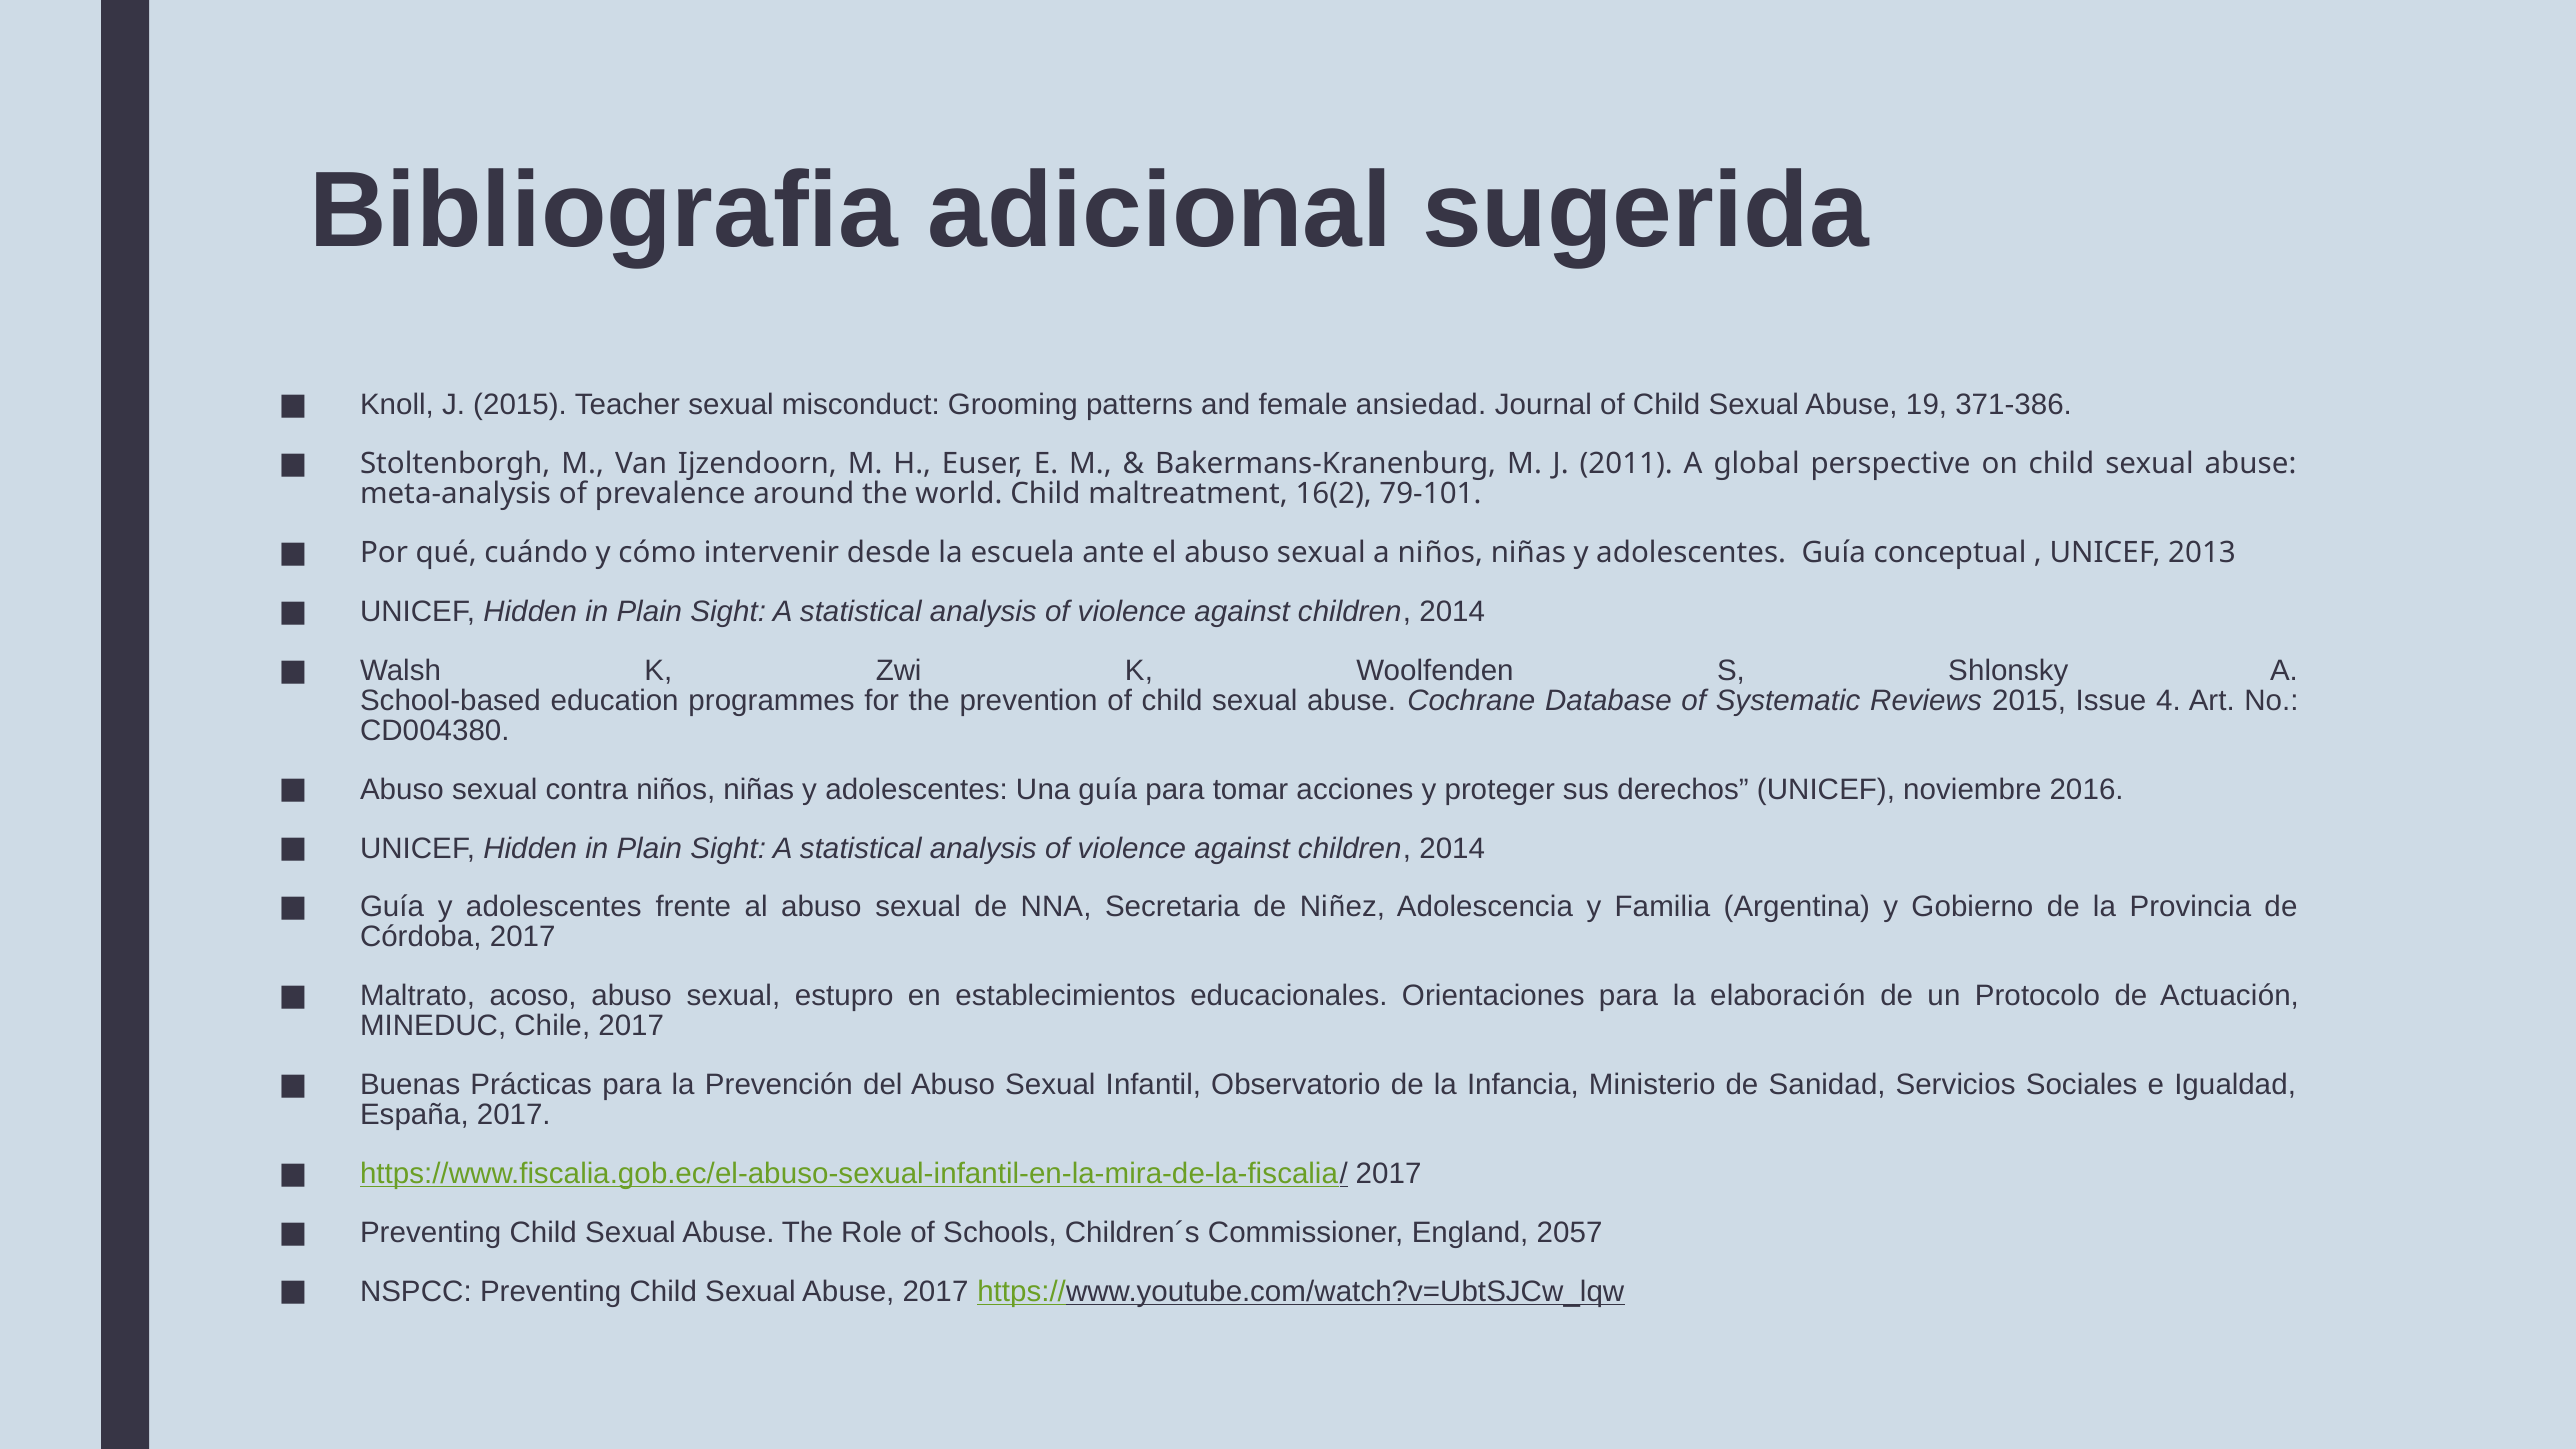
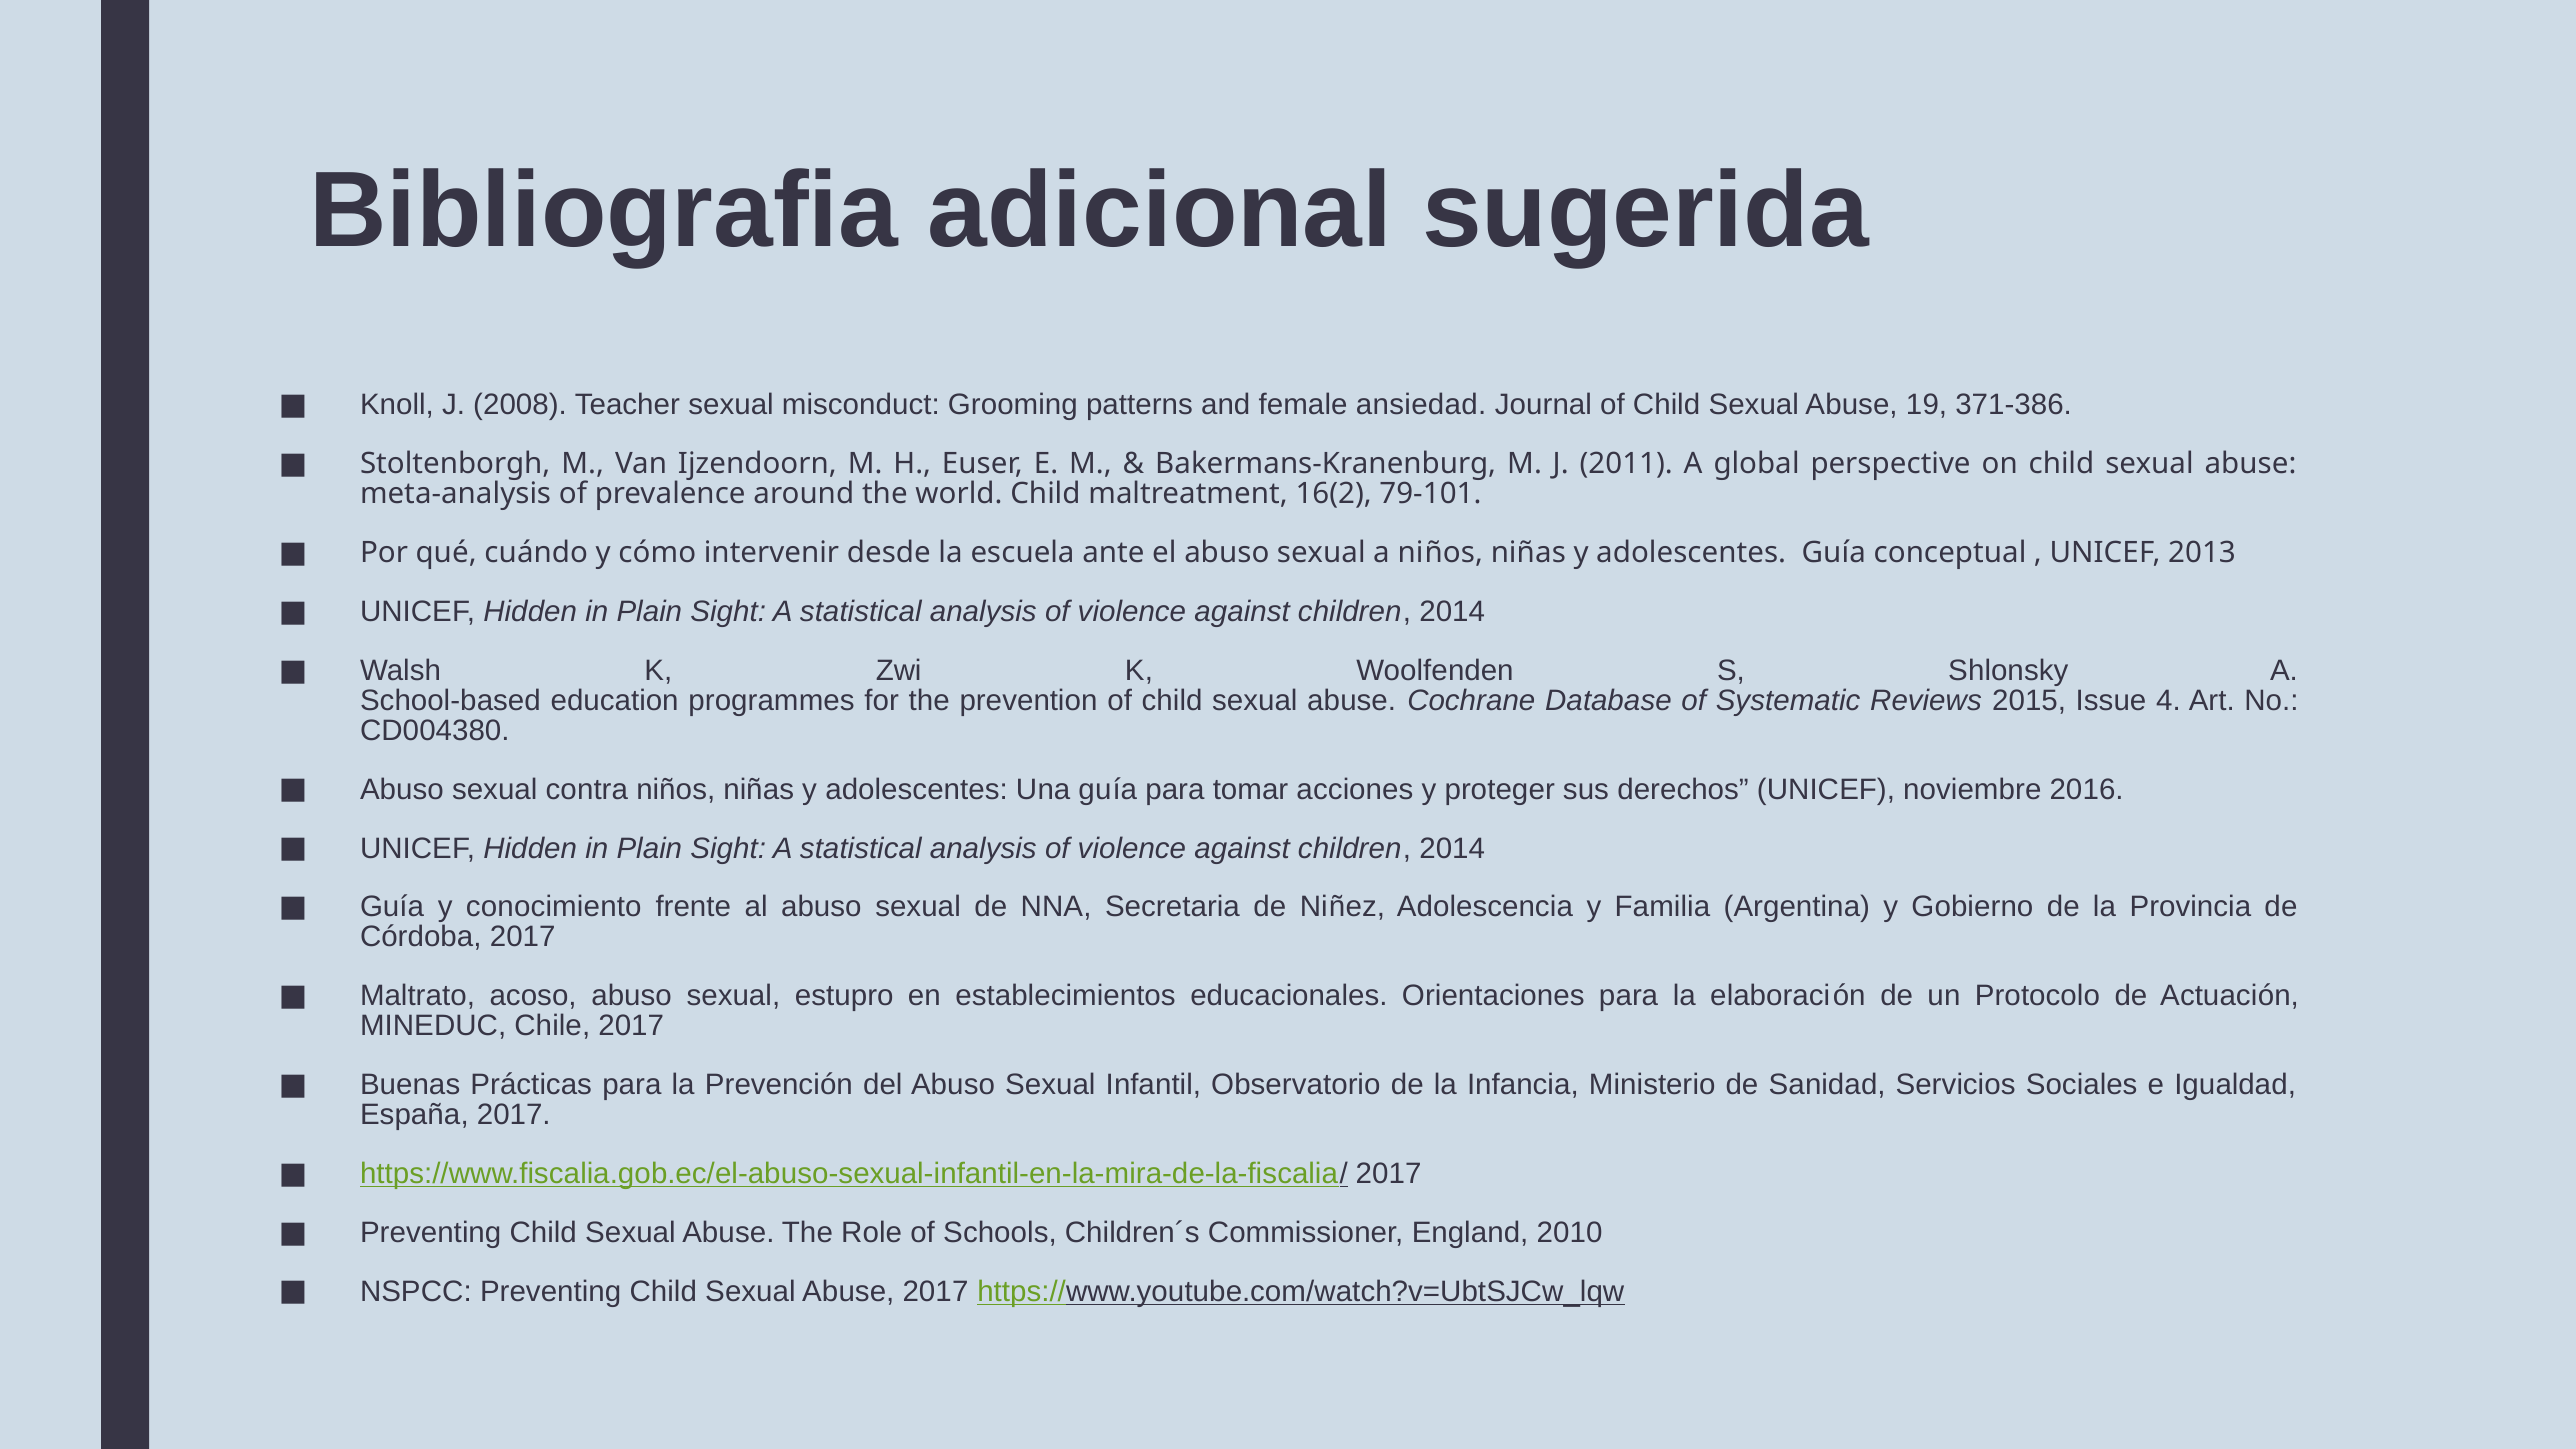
J 2015: 2015 -> 2008
Guía y adolescentes: adolescentes -> conocimiento
2057: 2057 -> 2010
